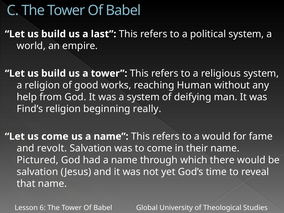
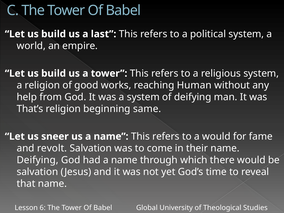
Find’s: Find’s -> That’s
really: really -> same
us come: come -> sneer
Pictured at (38, 160): Pictured -> Deifying
